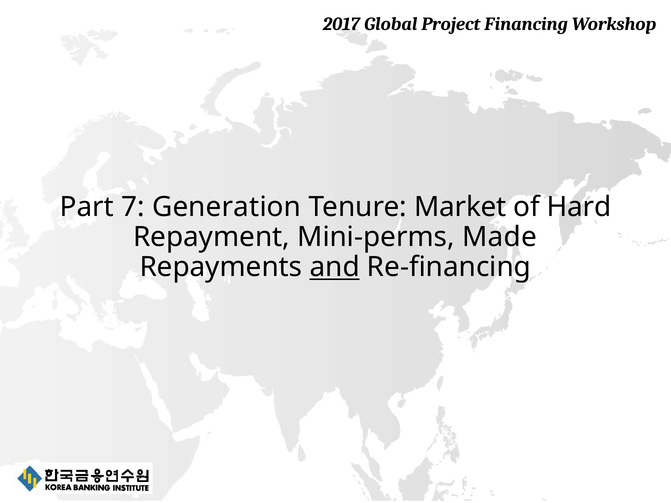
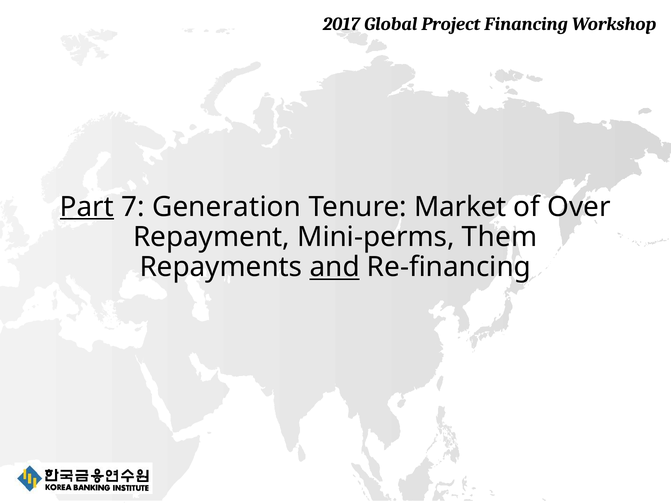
Part underline: none -> present
Hard: Hard -> Over
Made: Made -> Them
